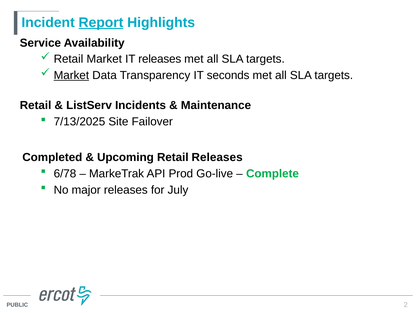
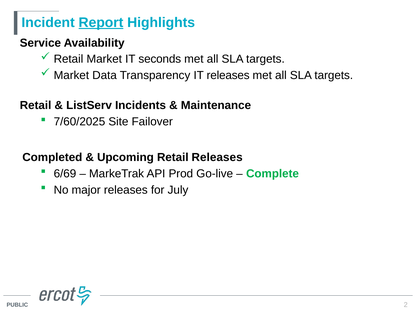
IT releases: releases -> seconds
Market at (71, 75) underline: present -> none
IT seconds: seconds -> releases
7/13/2025: 7/13/2025 -> 7/60/2025
6/78: 6/78 -> 6/69
